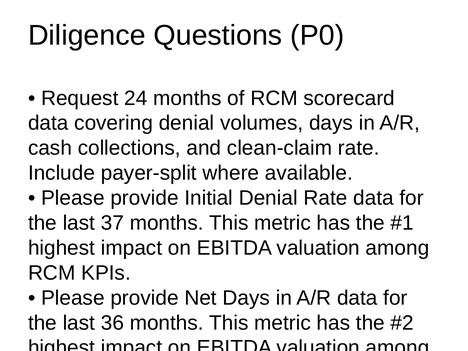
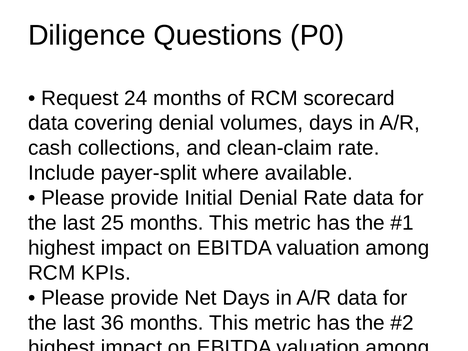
37: 37 -> 25
